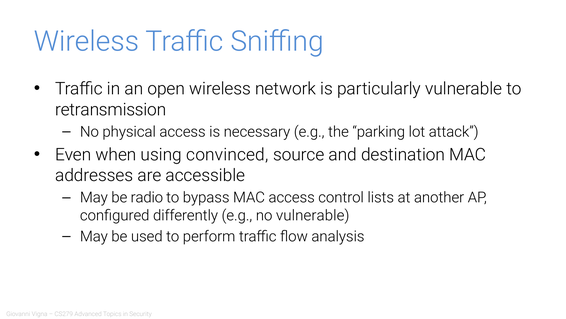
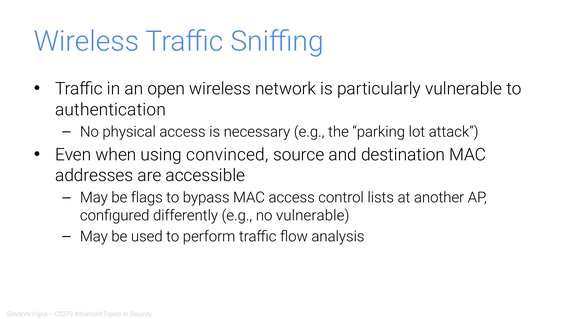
retransmission: retransmission -> authentication
radio: radio -> flags
